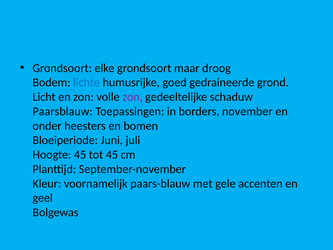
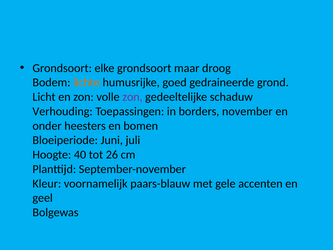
lichte colour: blue -> orange
Paarsblauw: Paarsblauw -> Verhouding
Hoogte 45: 45 -> 40
tot 45: 45 -> 26
